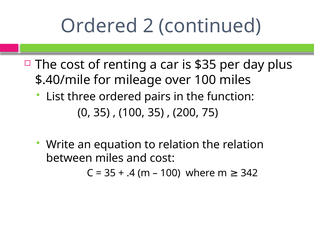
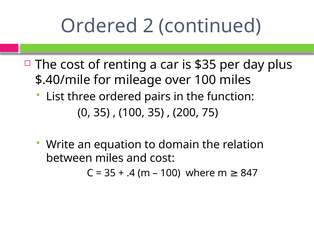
to relation: relation -> domain
342: 342 -> 847
